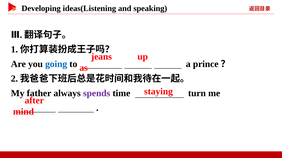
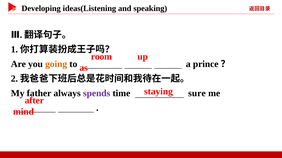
jeans: jeans -> room
going colour: blue -> orange
turn: turn -> sure
